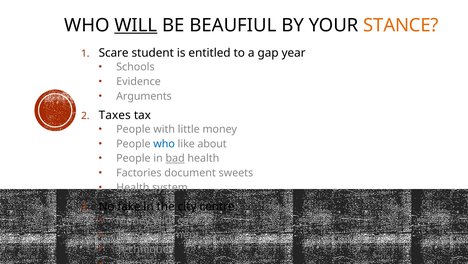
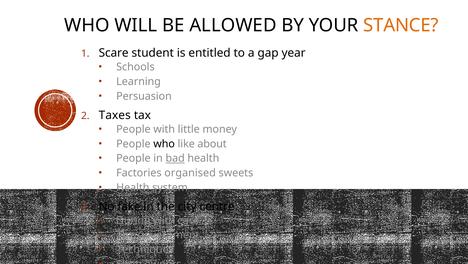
WILL underline: present -> none
BEAUFIUL: BEAUFIUL -> ALLOWED
Evidence: Evidence -> Learning
Arguments: Arguments -> Persuasion
who at (164, 143) colour: blue -> black
document: document -> organised
Money at (133, 220): Money -> During
